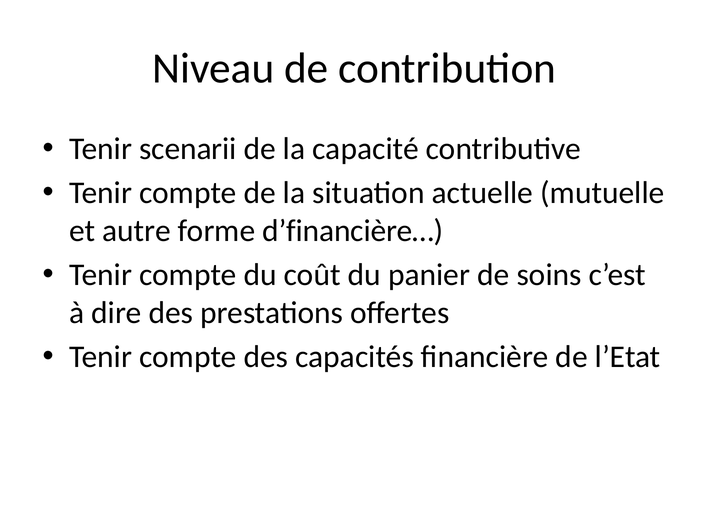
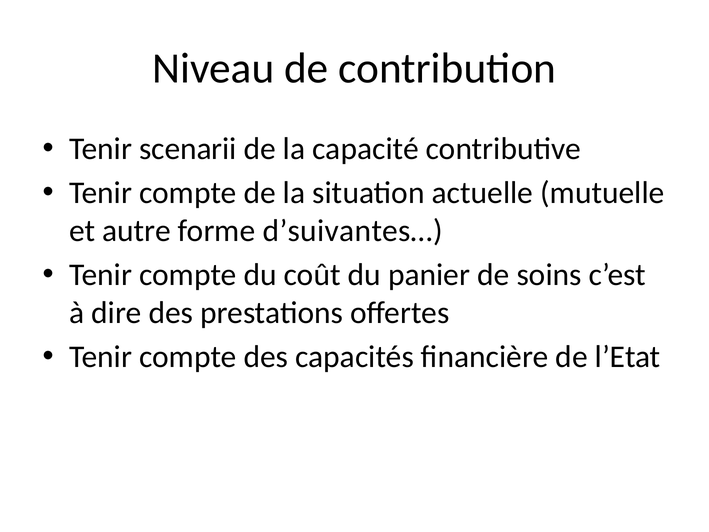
d’financière…: d’financière… -> d’suivantes…
